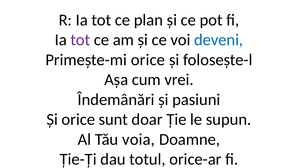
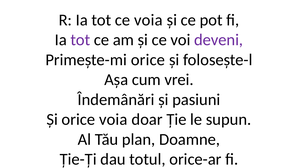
ce plan: plan -> voia
deveni colour: blue -> purple
orice sunt: sunt -> voia
voia: voia -> plan
